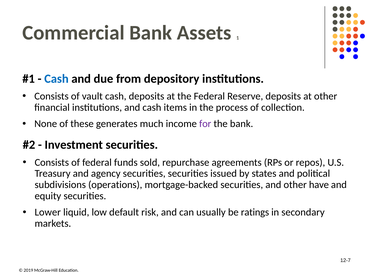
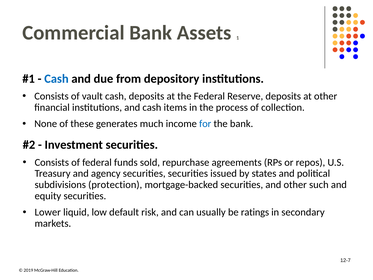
for colour: purple -> blue
operations: operations -> protection
have: have -> such
